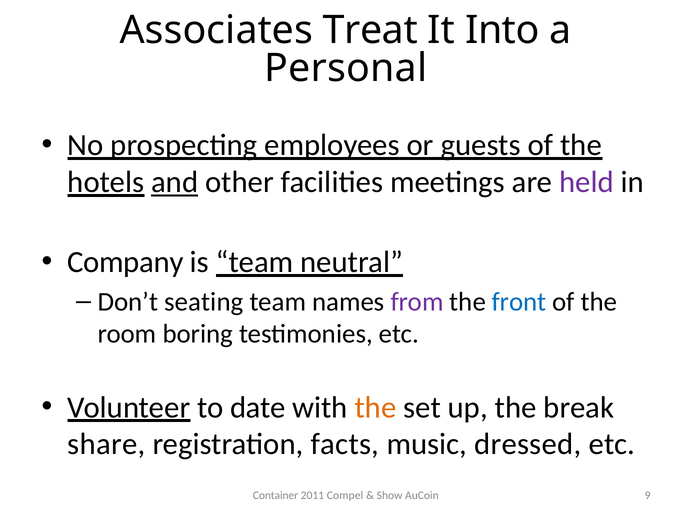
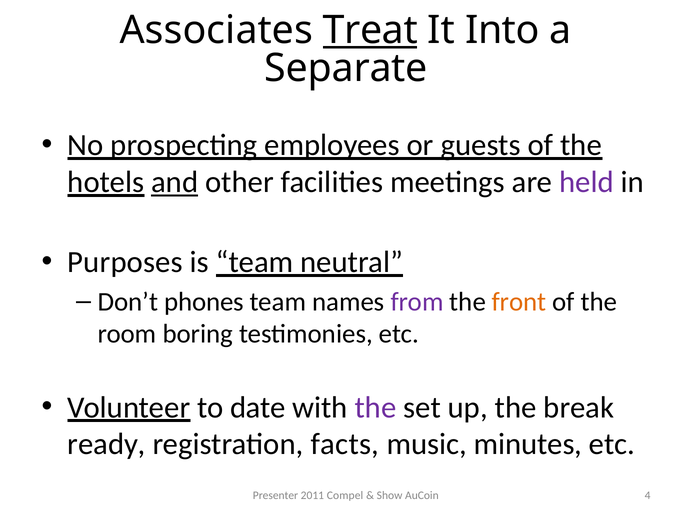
Treat underline: none -> present
Personal: Personal -> Separate
Company: Company -> Purposes
seating: seating -> phones
front colour: blue -> orange
the at (375, 407) colour: orange -> purple
share: share -> ready
dressed: dressed -> minutes
Container: Container -> Presenter
9: 9 -> 4
